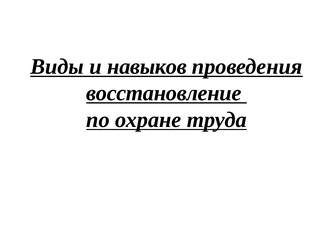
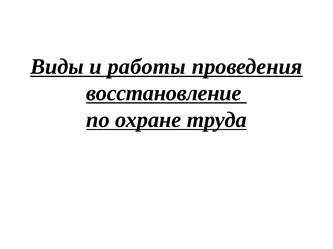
навыков: навыков -> работы
